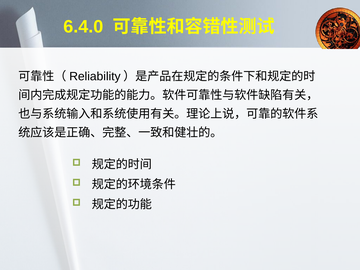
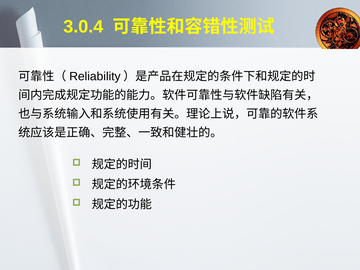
6.4.0: 6.4.0 -> 3.0.4
